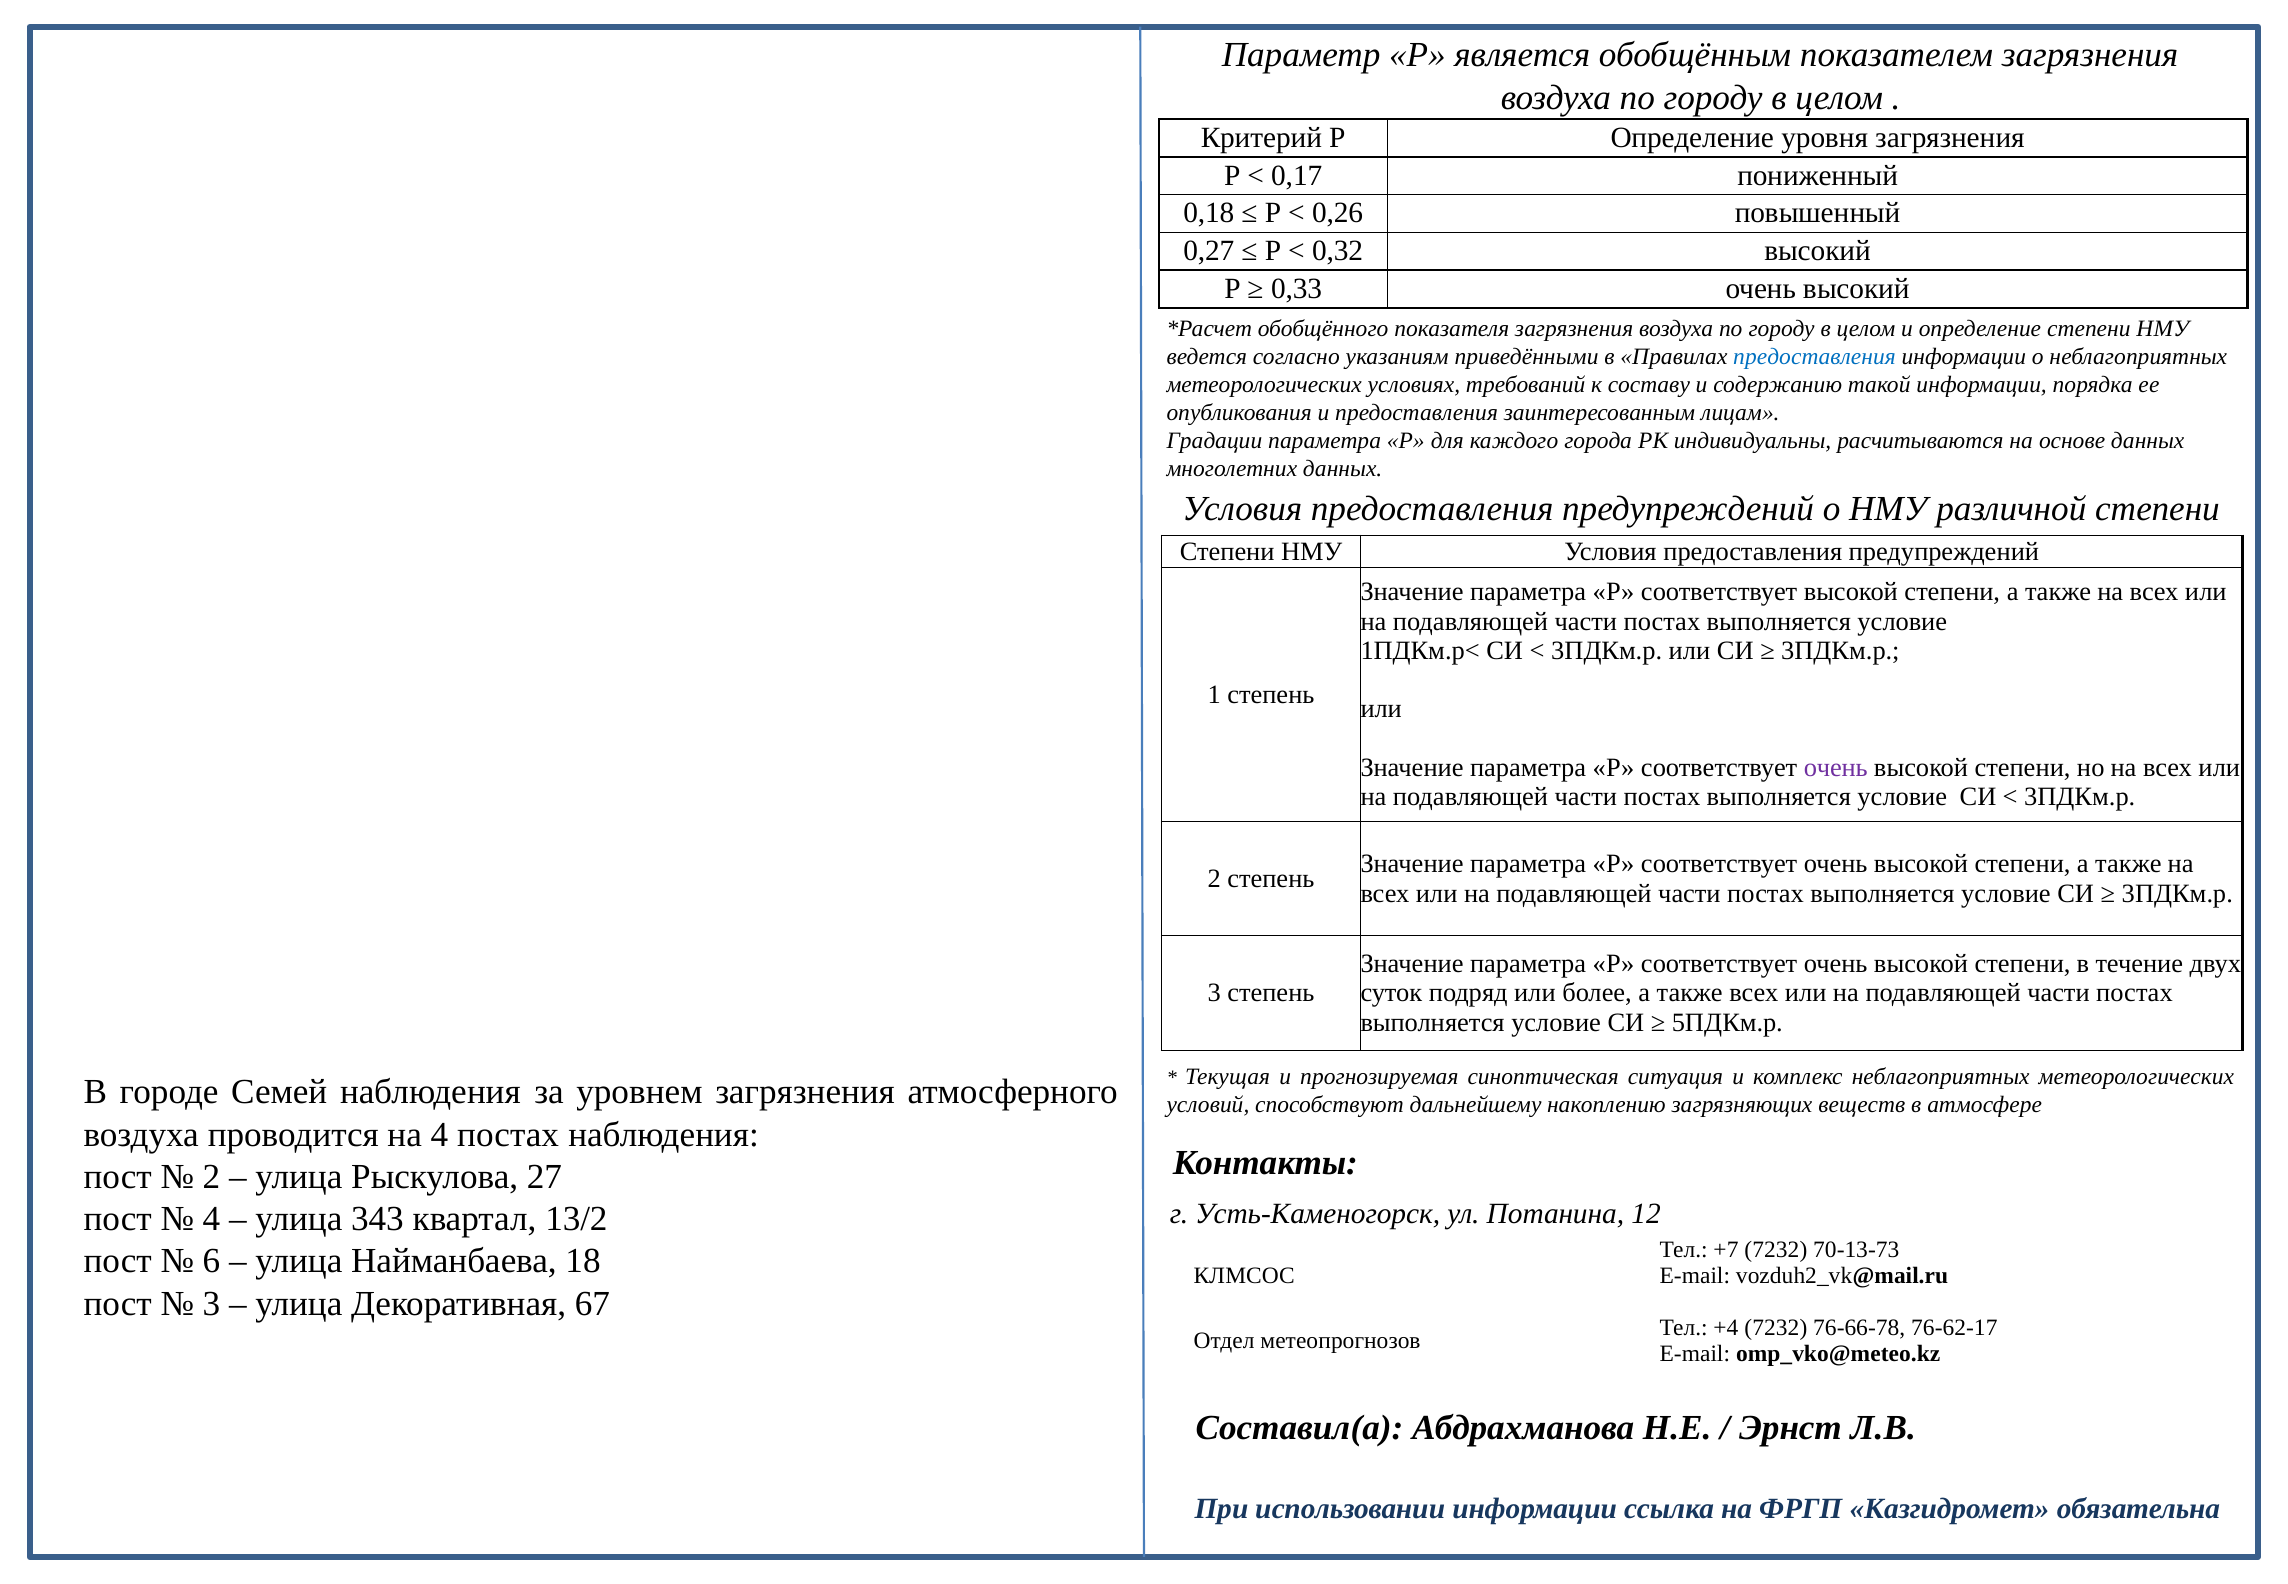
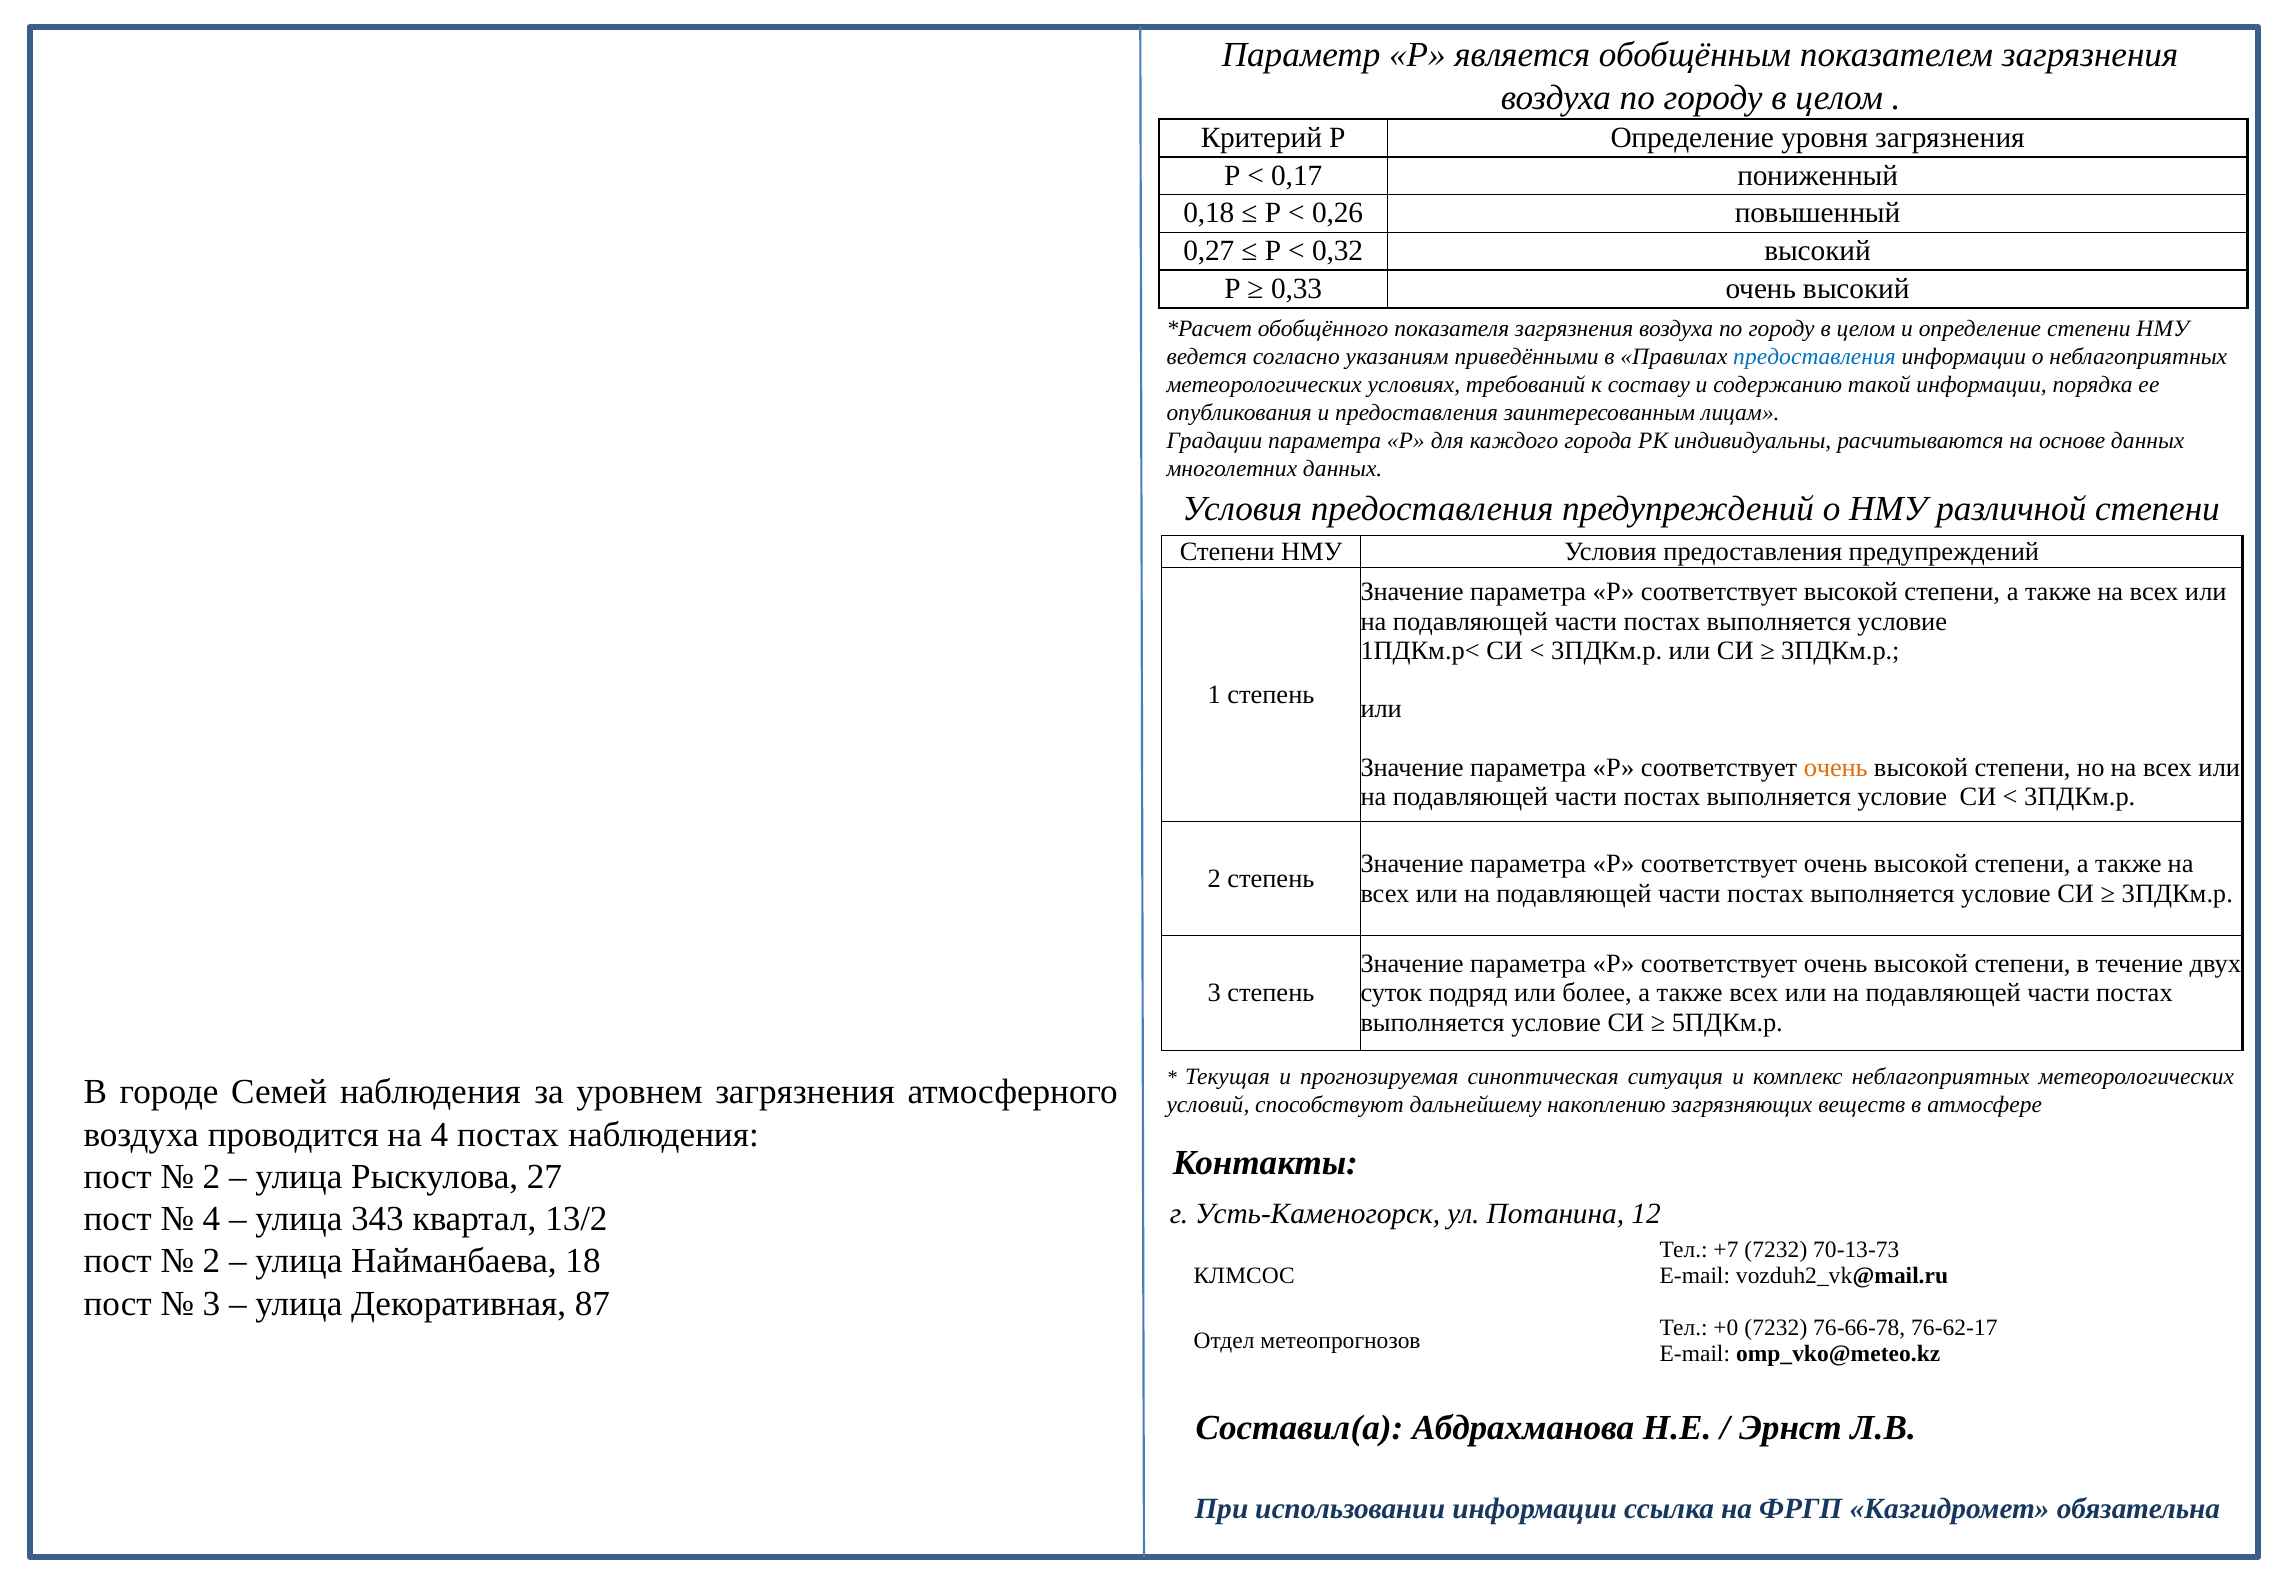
очень at (1836, 768) colour: purple -> orange
6 at (212, 1261): 6 -> 2
67: 67 -> 87
+4: +4 -> +0
